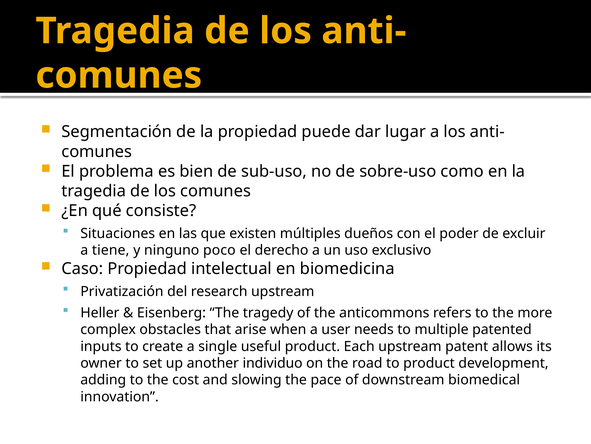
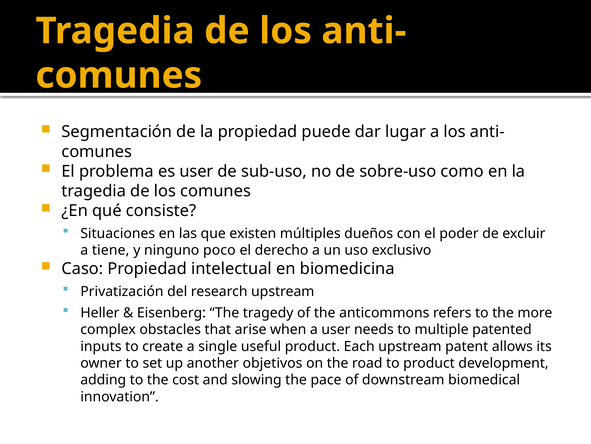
es bien: bien -> user
individuo: individuo -> objetivos
